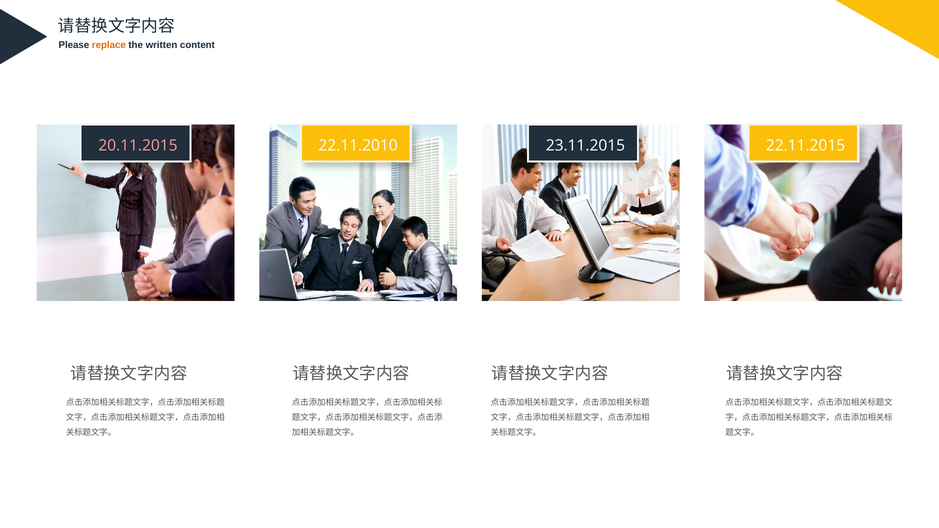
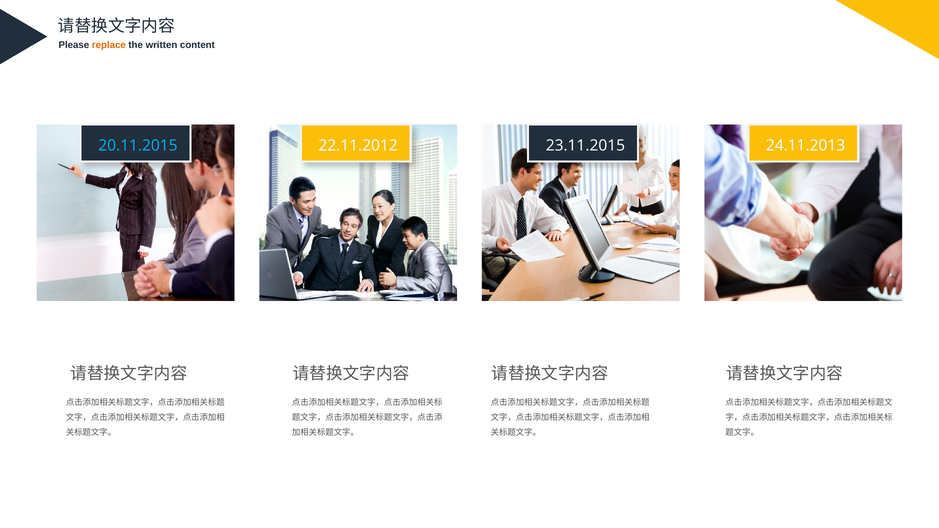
20.11.2015 colour: pink -> light blue
22.11.2010: 22.11.2010 -> 22.11.2012
22.11.2015: 22.11.2015 -> 24.11.2013
